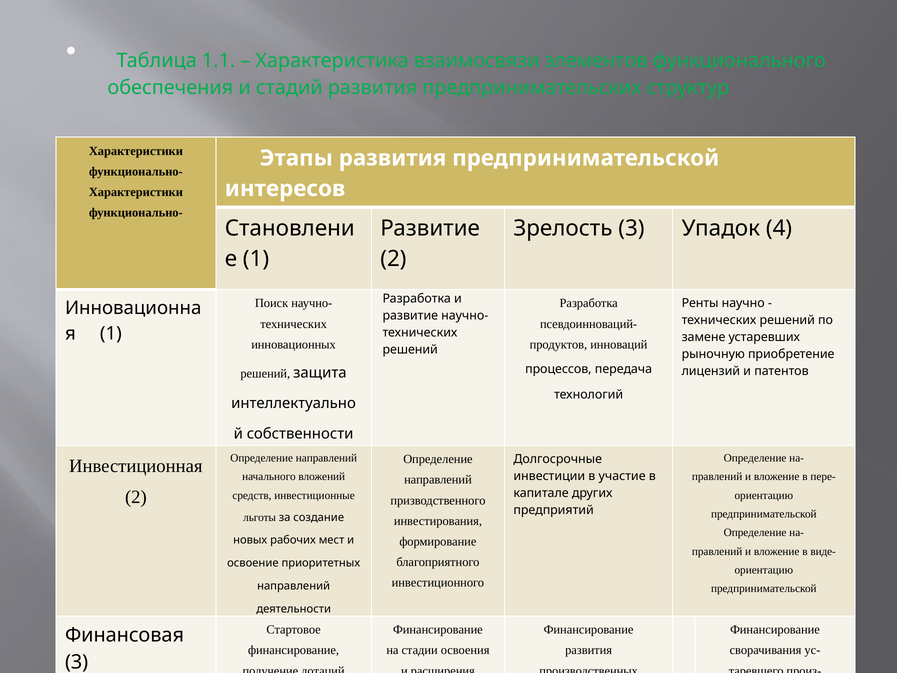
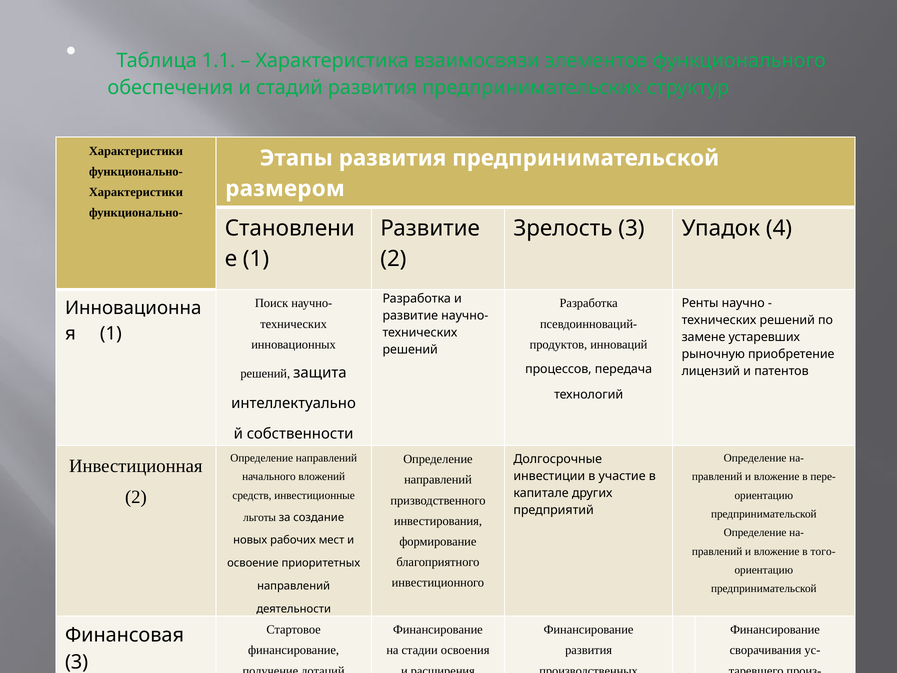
интересов: интересов -> размером
виде-: виде- -> того-
